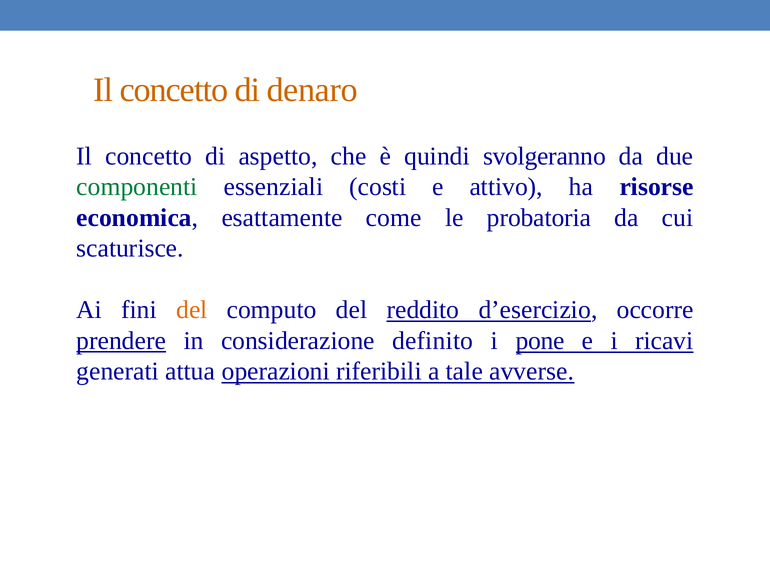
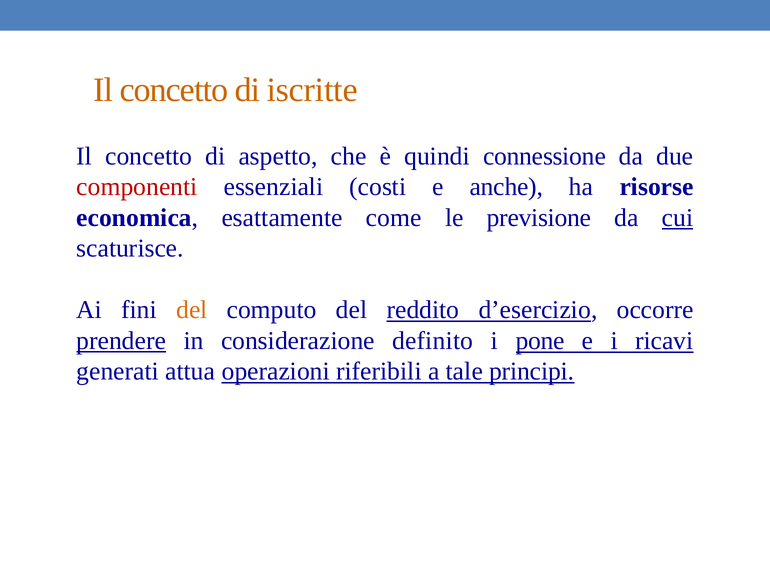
denaro: denaro -> iscritte
svolgeranno: svolgeranno -> connessione
componenti colour: green -> red
attivo: attivo -> anche
probatoria: probatoria -> previsione
cui underline: none -> present
avverse: avverse -> principi
